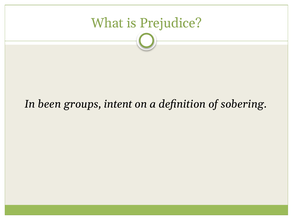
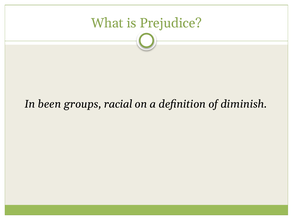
intent: intent -> racial
sobering: sobering -> diminish
